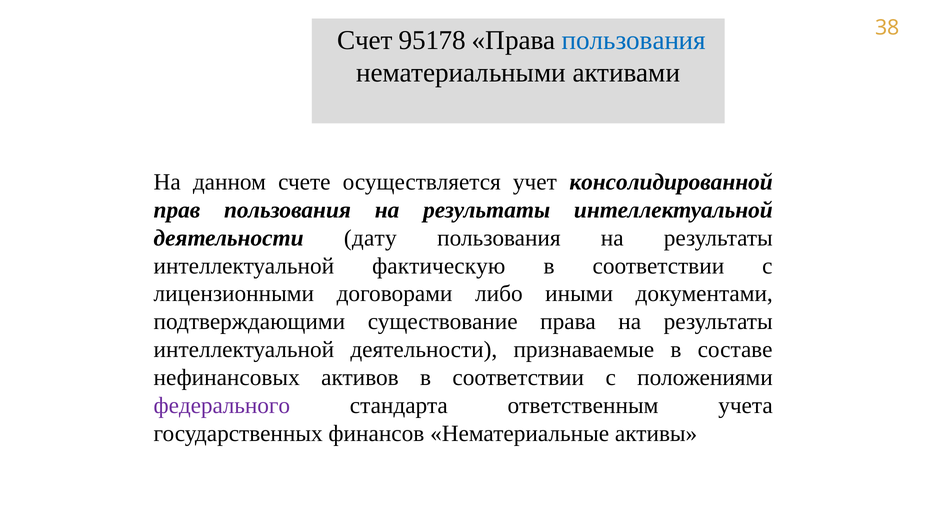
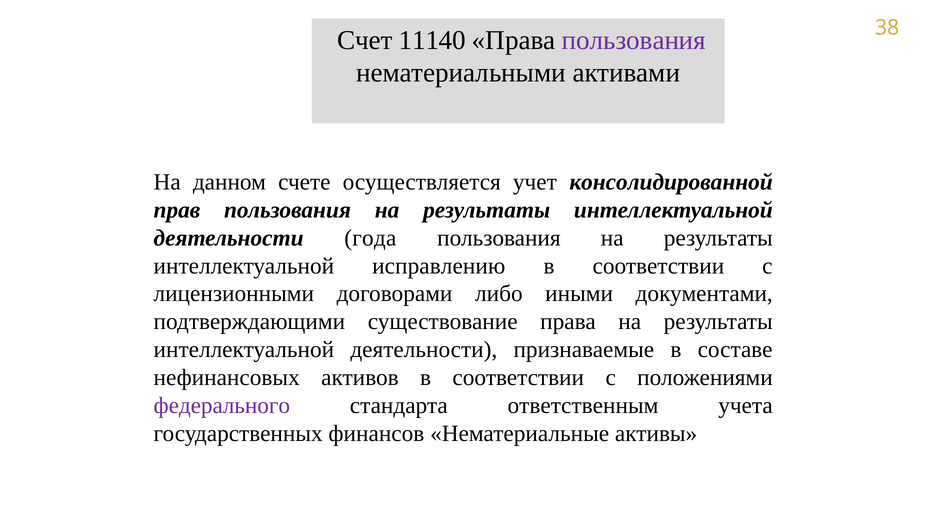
95178: 95178 -> 11140
пользования at (634, 40) colour: blue -> purple
дату: дату -> года
фактическую: фактическую -> исправлению
